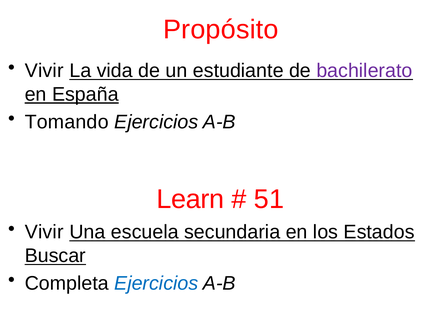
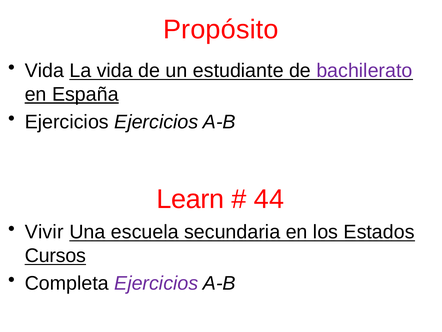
Vivir at (44, 71): Vivir -> Vida
Tomando at (67, 122): Tomando -> Ejercicios
51: 51 -> 44
Buscar: Buscar -> Cursos
Ejercicios at (156, 283) colour: blue -> purple
